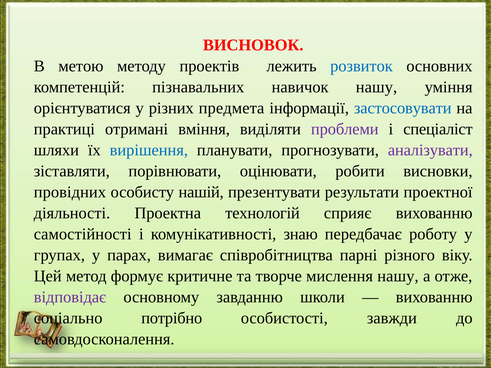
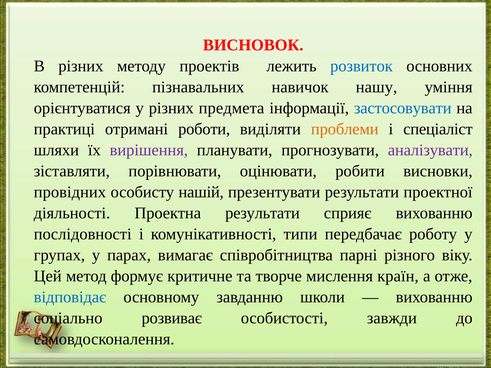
В метою: метою -> різних
вміння: вміння -> роботи
проблеми colour: purple -> orange
вирішення colour: blue -> purple
Проектна технологій: технологій -> результати
самостійності: самостійності -> послідовності
знаю: знаю -> типи
мислення нашу: нашу -> країн
відповідає colour: purple -> blue
потрібно: потрібно -> розвиває
